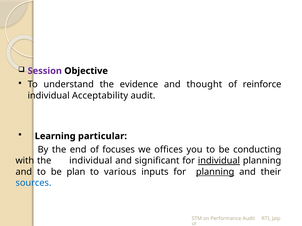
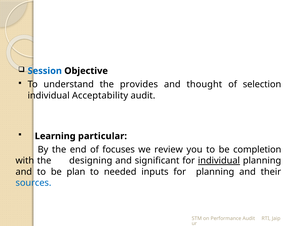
Session colour: purple -> blue
evidence: evidence -> provides
reinforce: reinforce -> selection
offices: offices -> review
conducting: conducting -> completion
the individual: individual -> designing
various: various -> needed
planning at (215, 172) underline: present -> none
